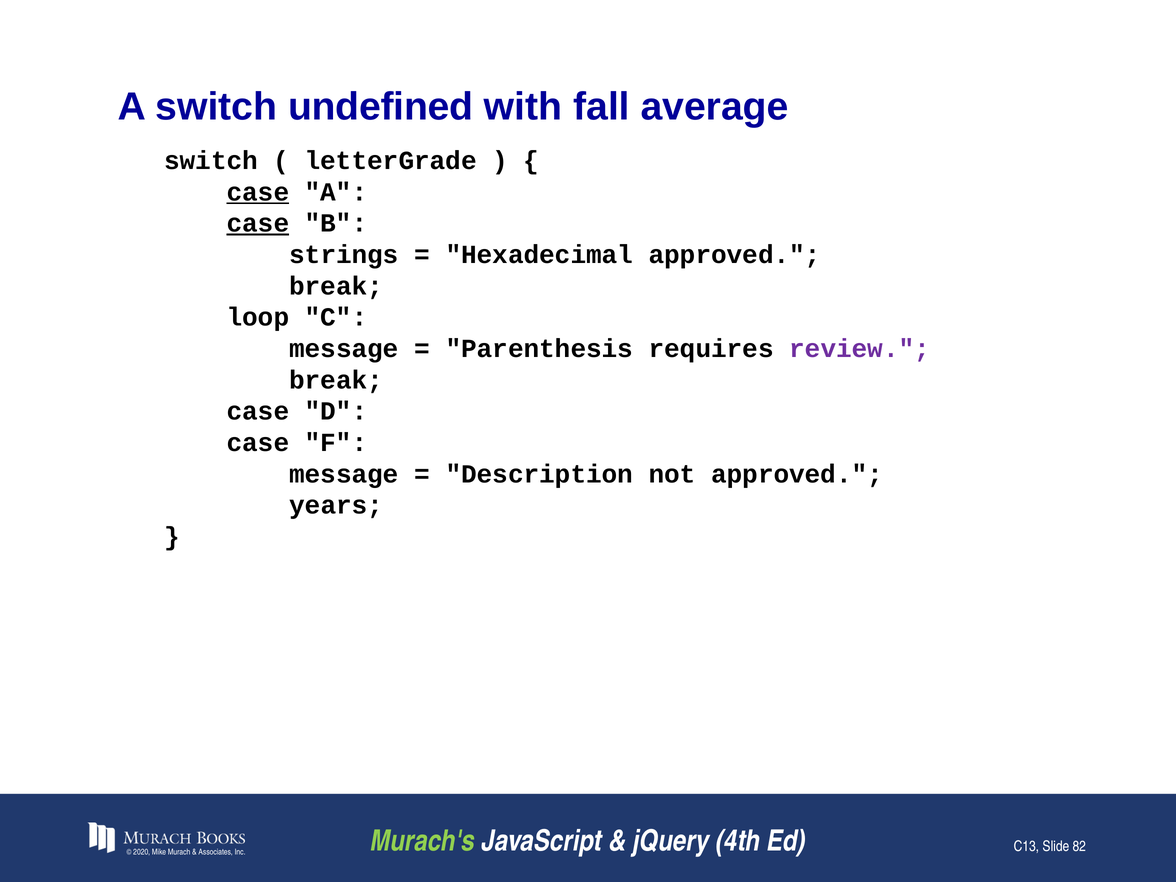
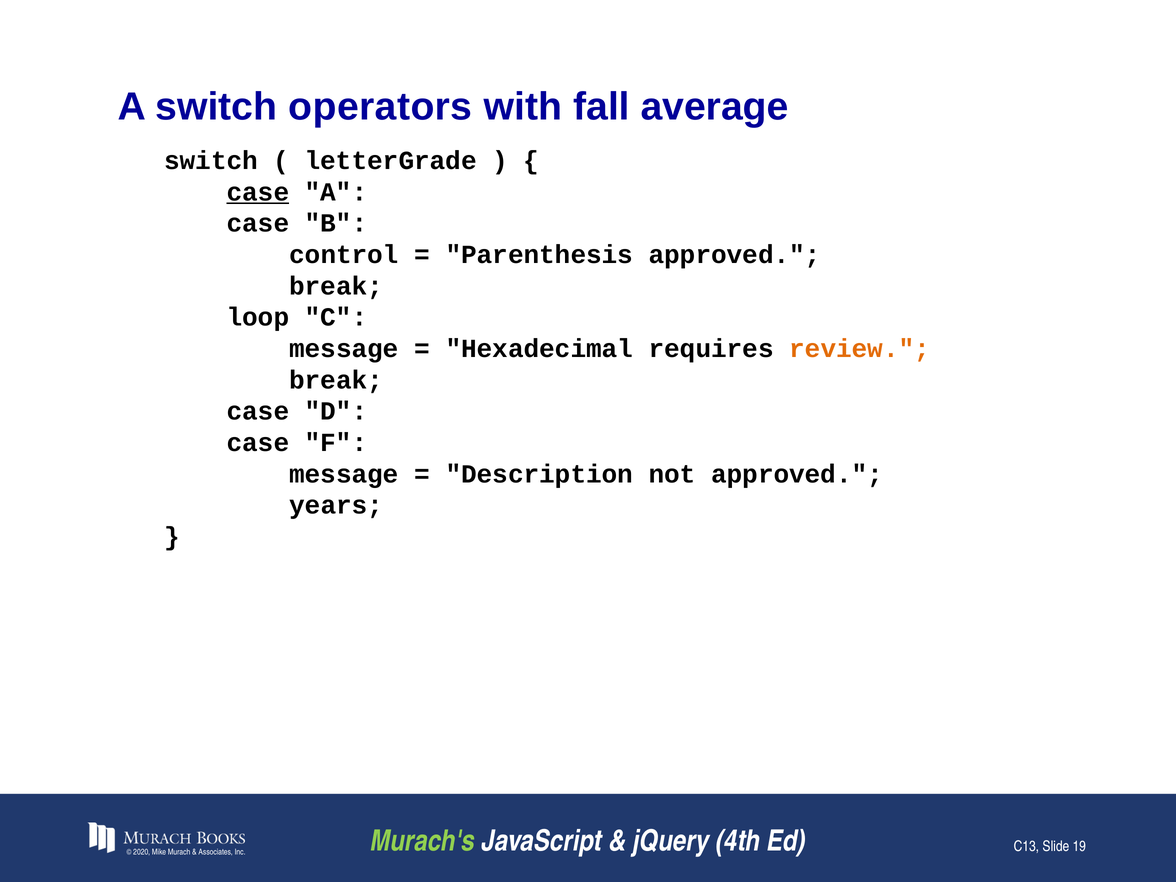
undefined: undefined -> operators
case at (258, 223) underline: present -> none
strings: strings -> control
Hexadecimal: Hexadecimal -> Parenthesis
Parenthesis: Parenthesis -> Hexadecimal
review colour: purple -> orange
82: 82 -> 19
